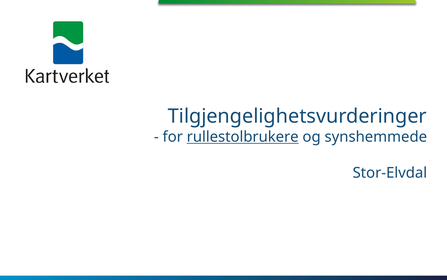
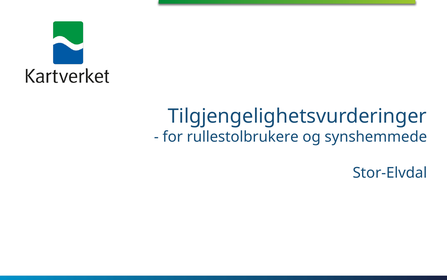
rullestolbrukere underline: present -> none
